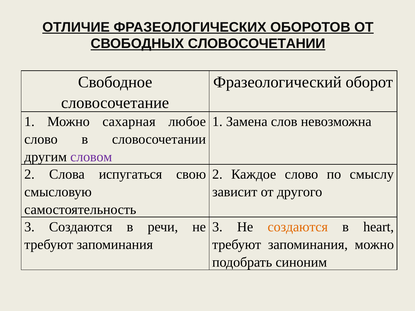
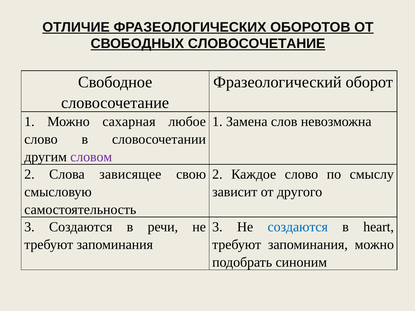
СВОБОДНЫХ СЛОВОСОЧЕТАНИИ: СЛОВОСОЧЕТАНИИ -> СЛОВОСОЧЕТАНИЕ
испугаться: испугаться -> зависящее
создаются at (298, 227) colour: orange -> blue
